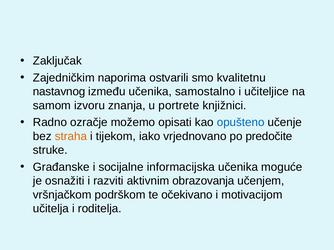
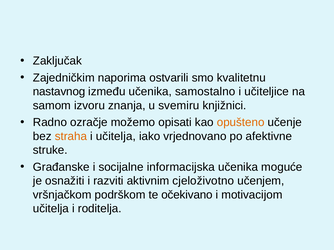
portrete: portrete -> svemiru
opušteno colour: blue -> orange
i tijekom: tijekom -> učitelja
predočite: predočite -> afektivne
obrazovanja: obrazovanja -> cjeloživotno
